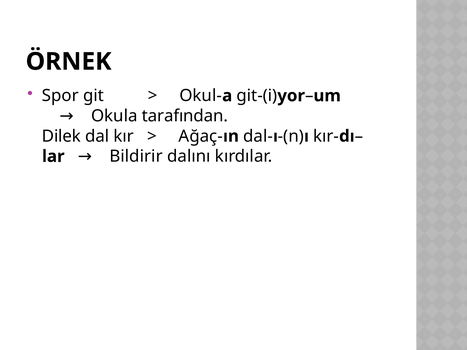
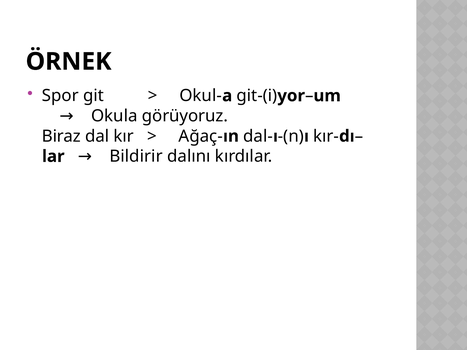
tarafından: tarafından -> görüyoruz
Dilek: Dilek -> Biraz
